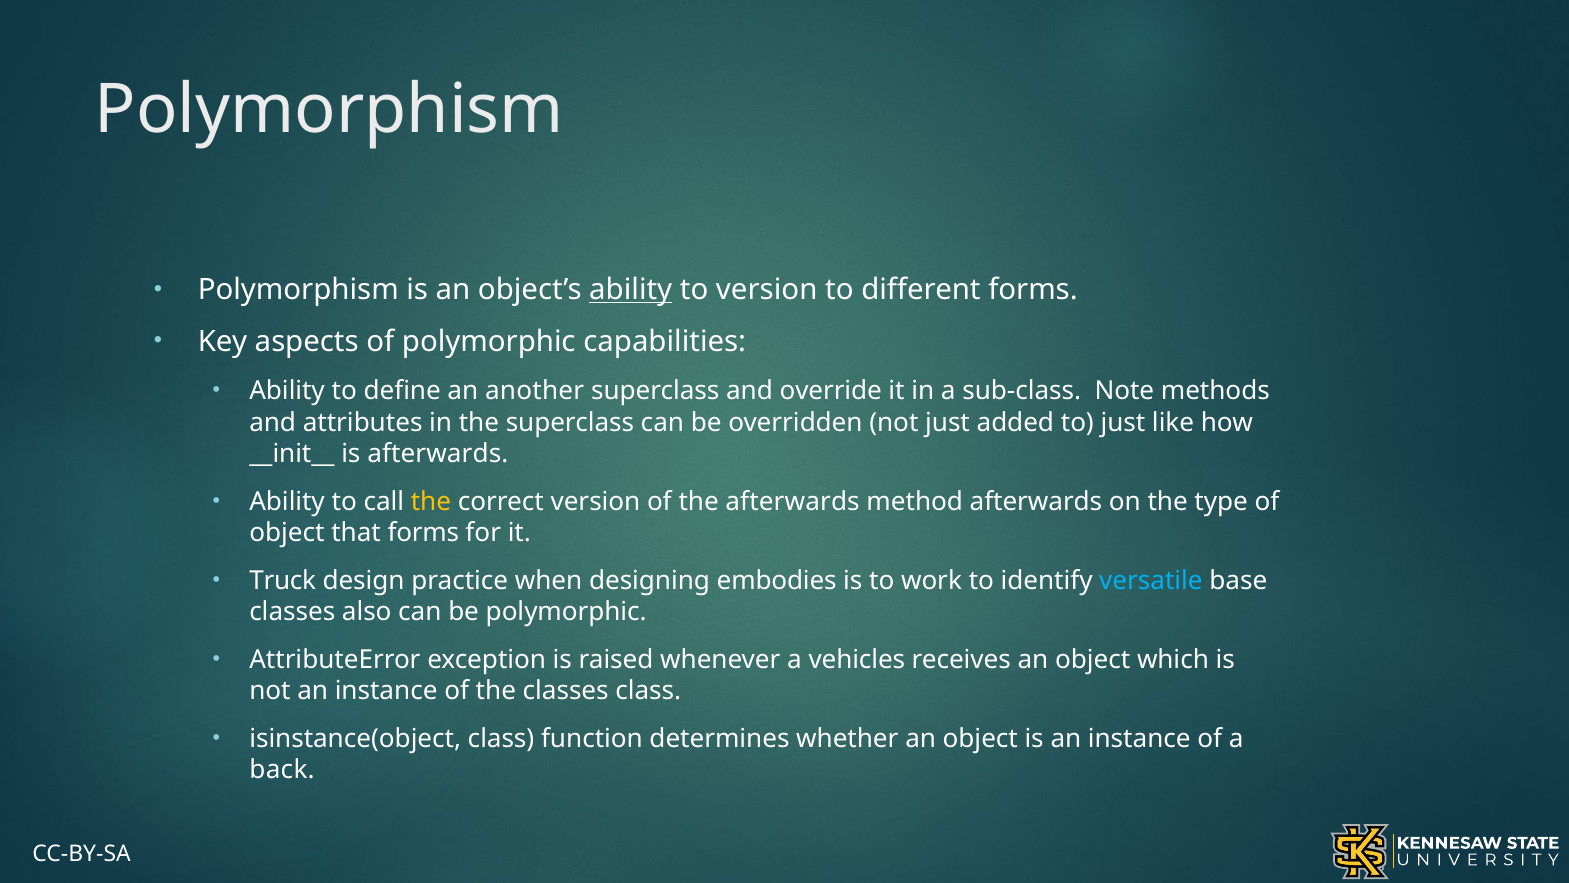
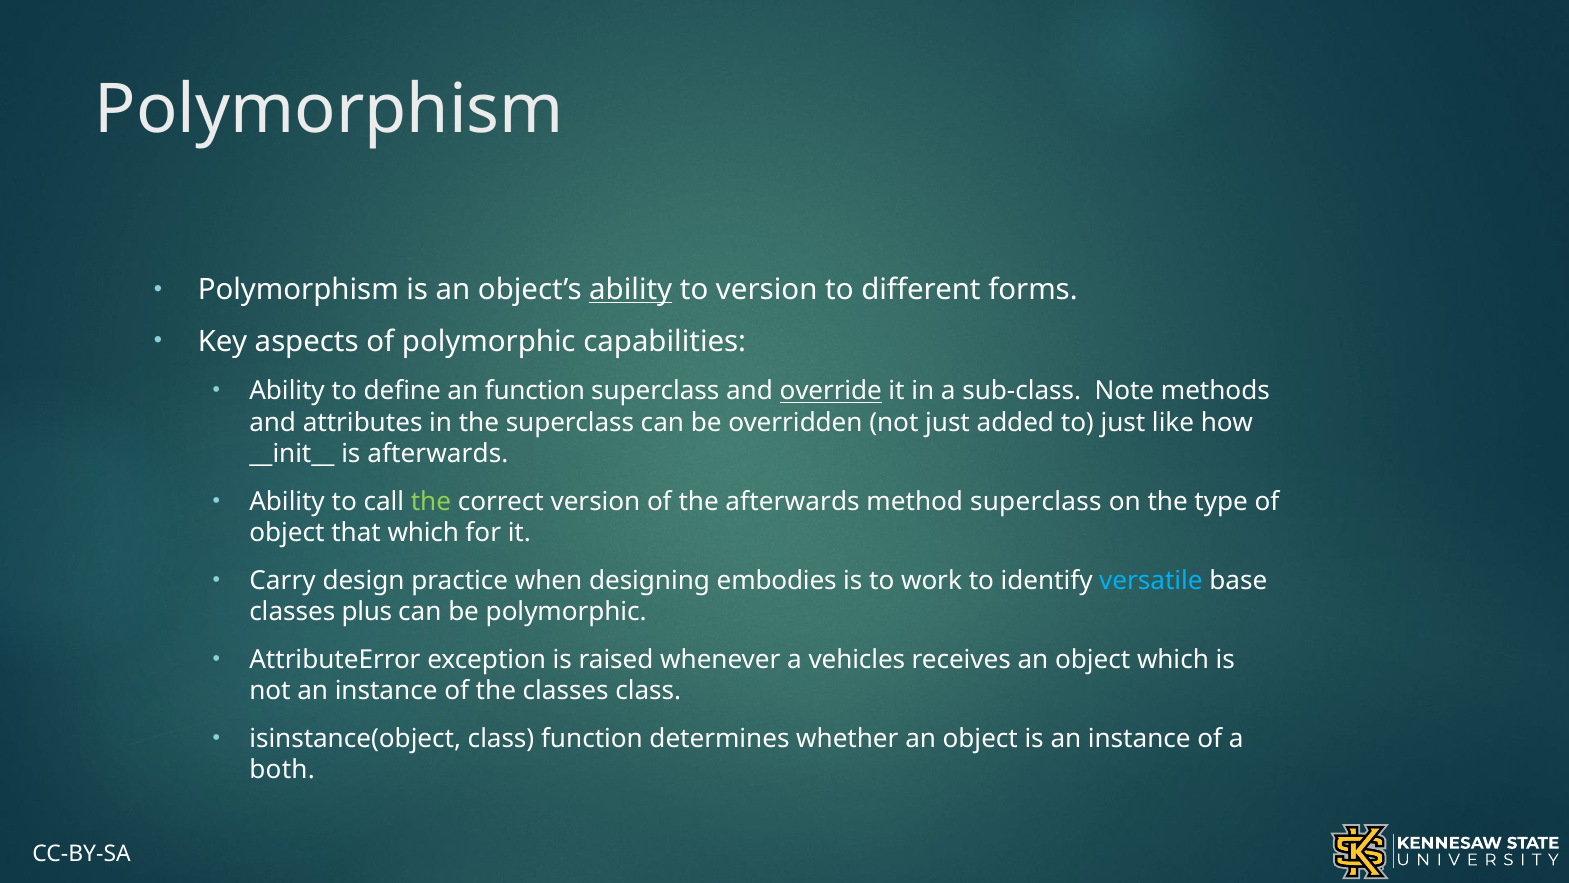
an another: another -> function
override underline: none -> present
the at (431, 501) colour: yellow -> light green
method afterwards: afterwards -> superclass
that forms: forms -> which
Truck: Truck -> Carry
also: also -> plus
back: back -> both
